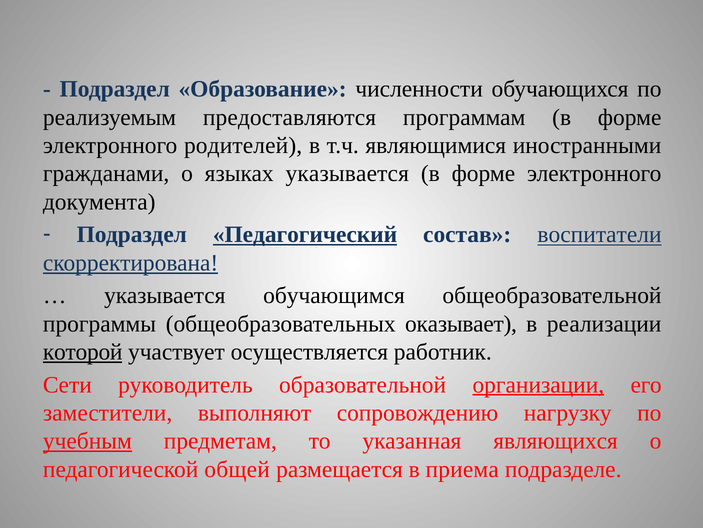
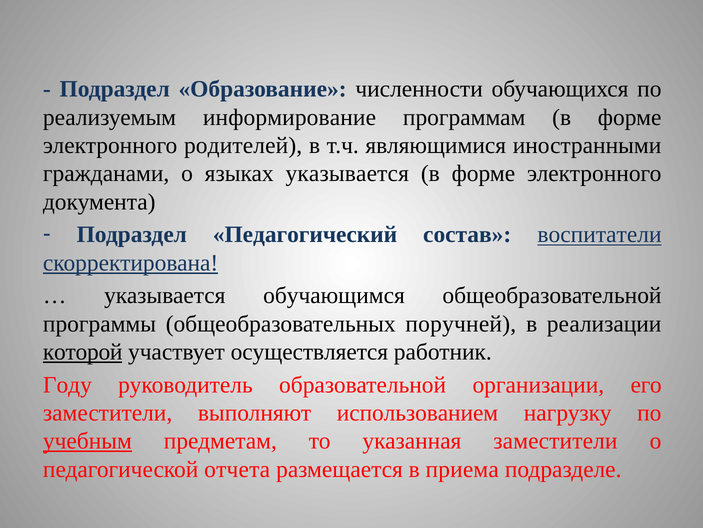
предоставляются: предоставляются -> информирование
Педагогический underline: present -> none
оказывает: оказывает -> поручней
Сети: Сети -> Году
организации underline: present -> none
сопровождению: сопровождению -> использованием
указанная являющихся: являющихся -> заместители
общей: общей -> отчета
